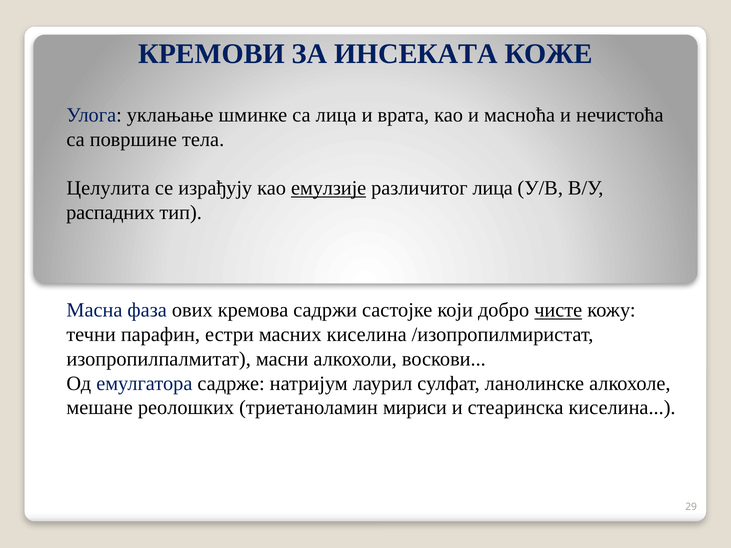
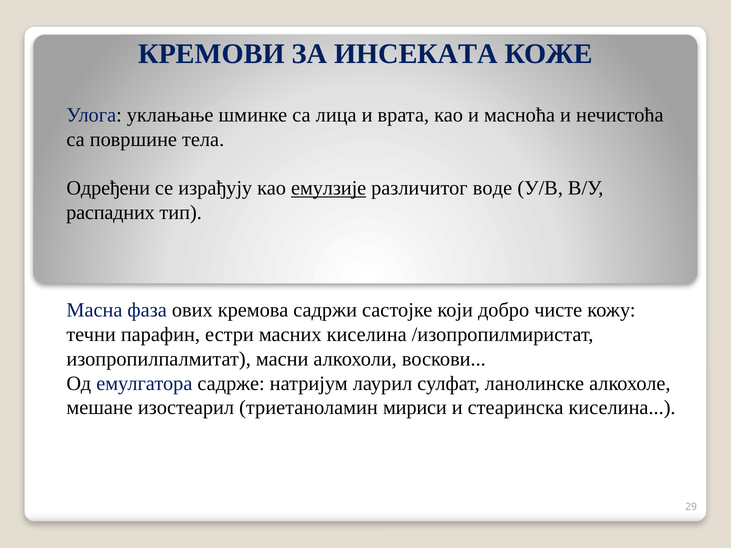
Целулита: Целулита -> Одређени
различитог лица: лица -> воде
чисте underline: present -> none
реолошких: реолошких -> изостеарил
